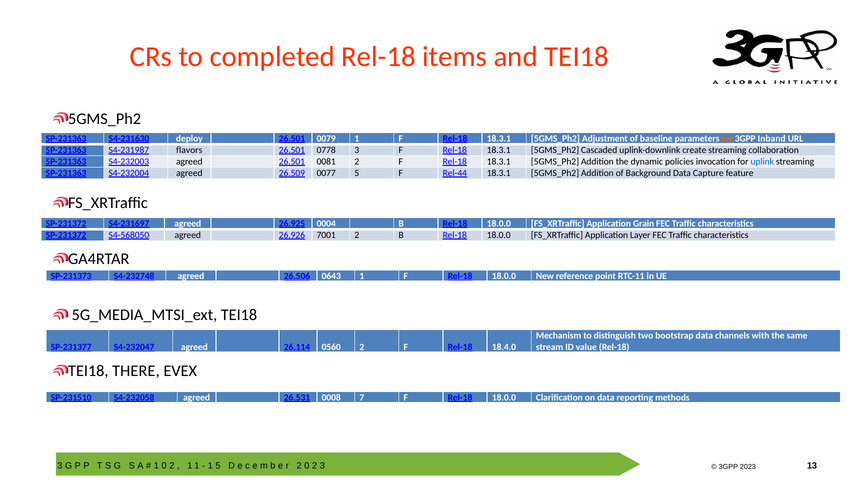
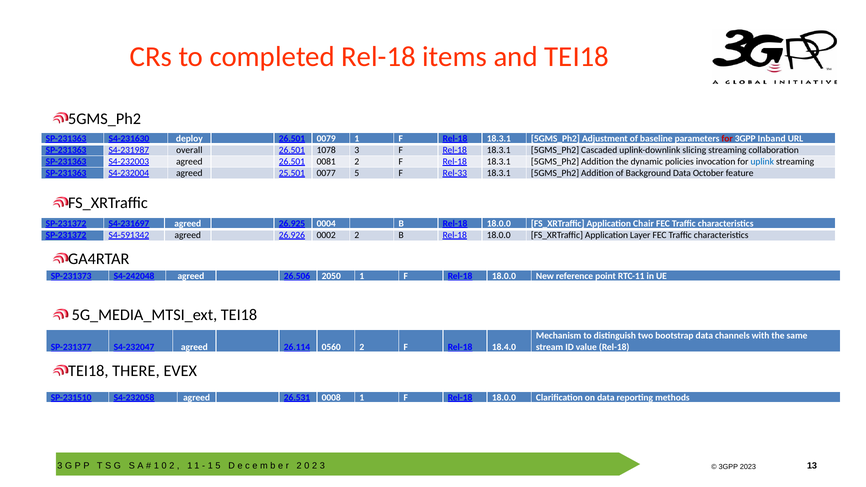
for at (727, 139) colour: orange -> red
flavors: flavors -> overall
0778: 0778 -> 1078
create: create -> slicing
26.509: 26.509 -> 25.501
Rel-44: Rel-44 -> Rel-33
Capture: Capture -> October
Grain: Grain -> Chair
S4-568050: S4-568050 -> S4-591342
7001: 7001 -> 0002
S4-232748: S4-232748 -> S4-242048
0643: 0643 -> 2050
0008 7: 7 -> 1
